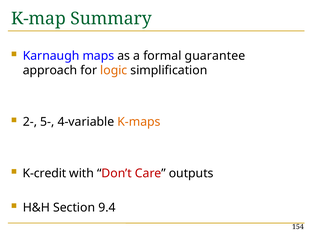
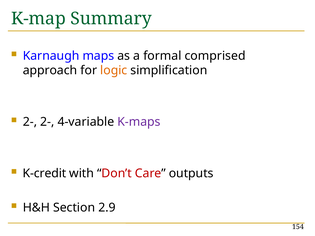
guarantee: guarantee -> comprised
2- 5-: 5- -> 2-
K-maps colour: orange -> purple
9.4: 9.4 -> 2.9
